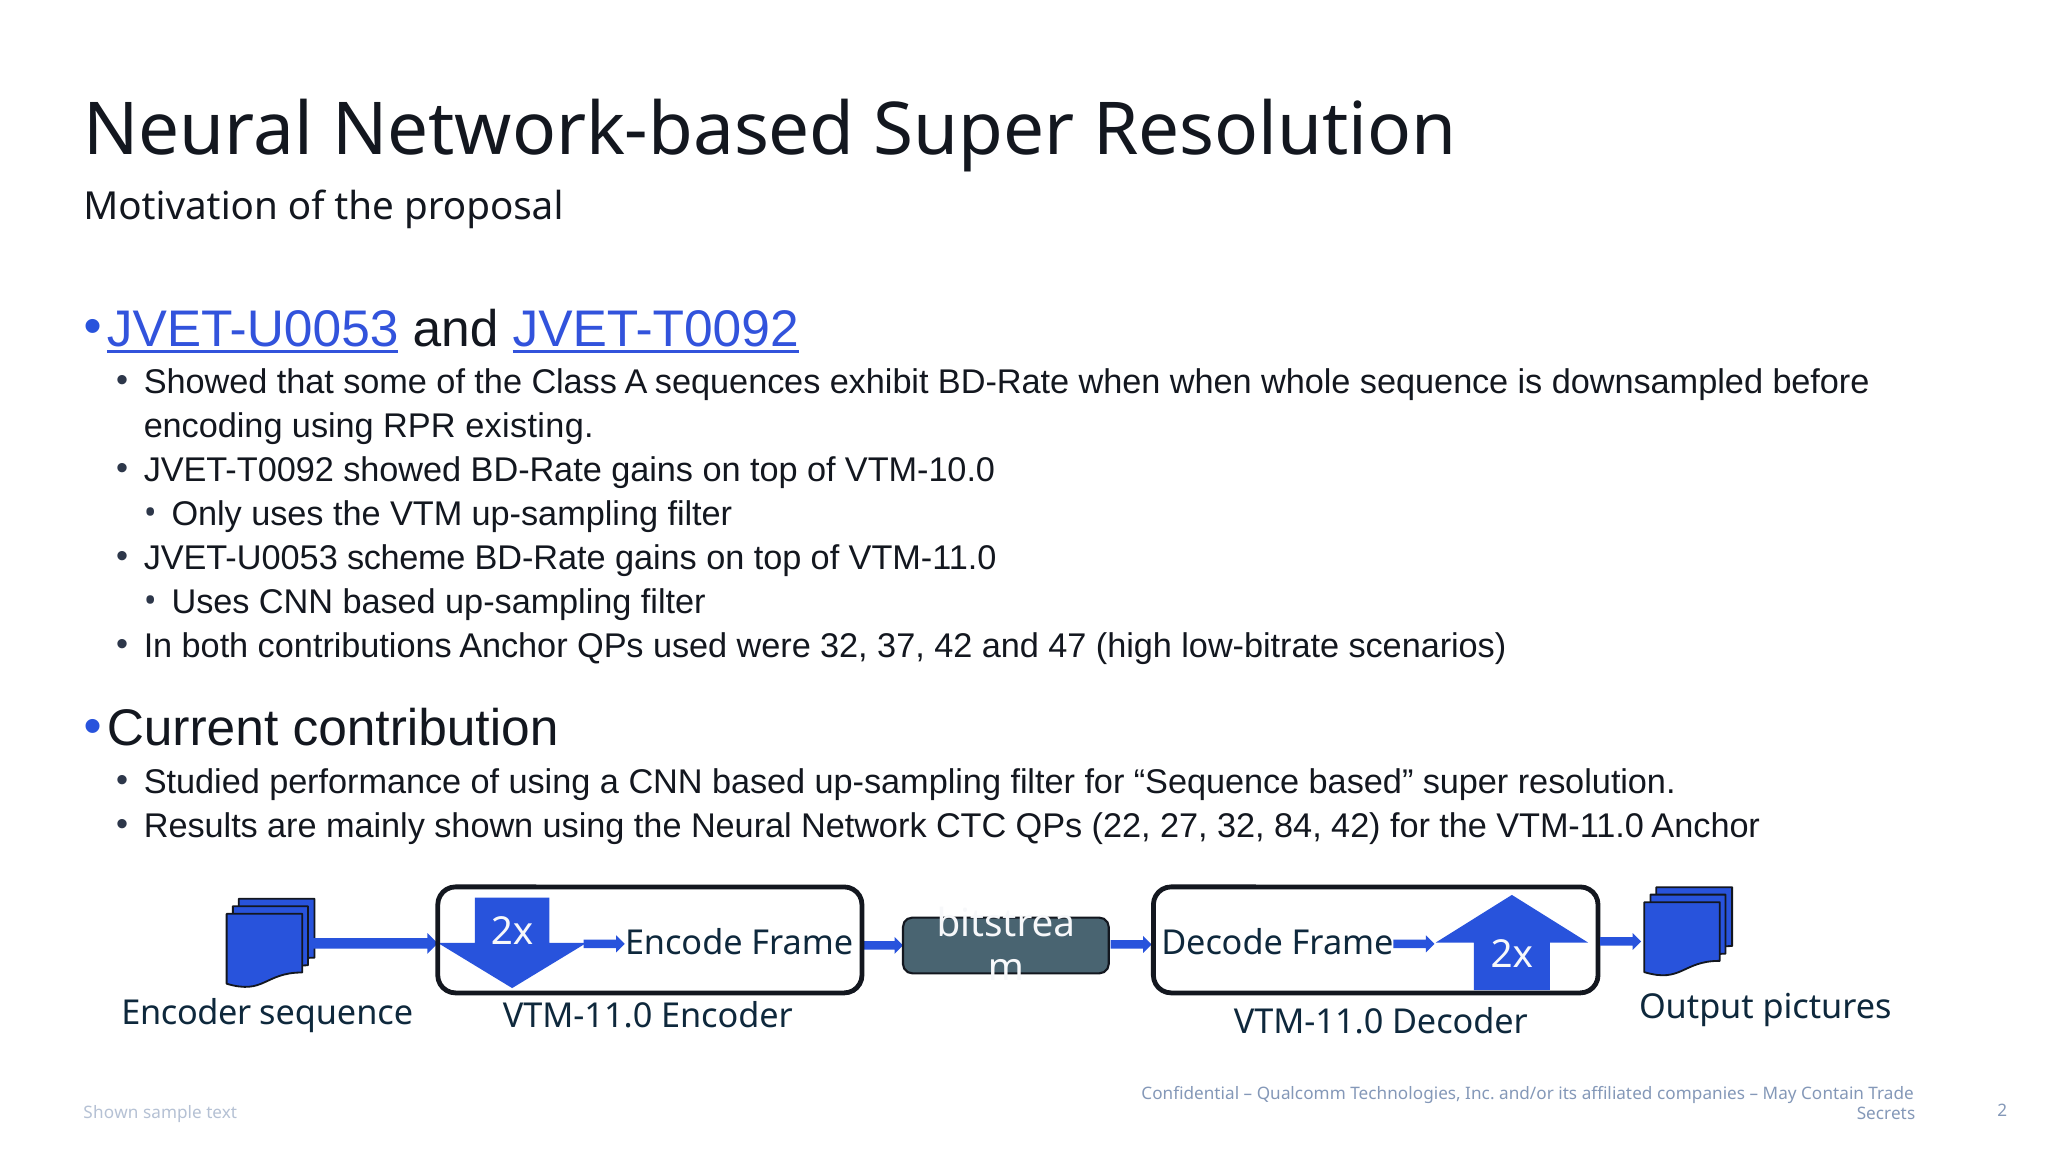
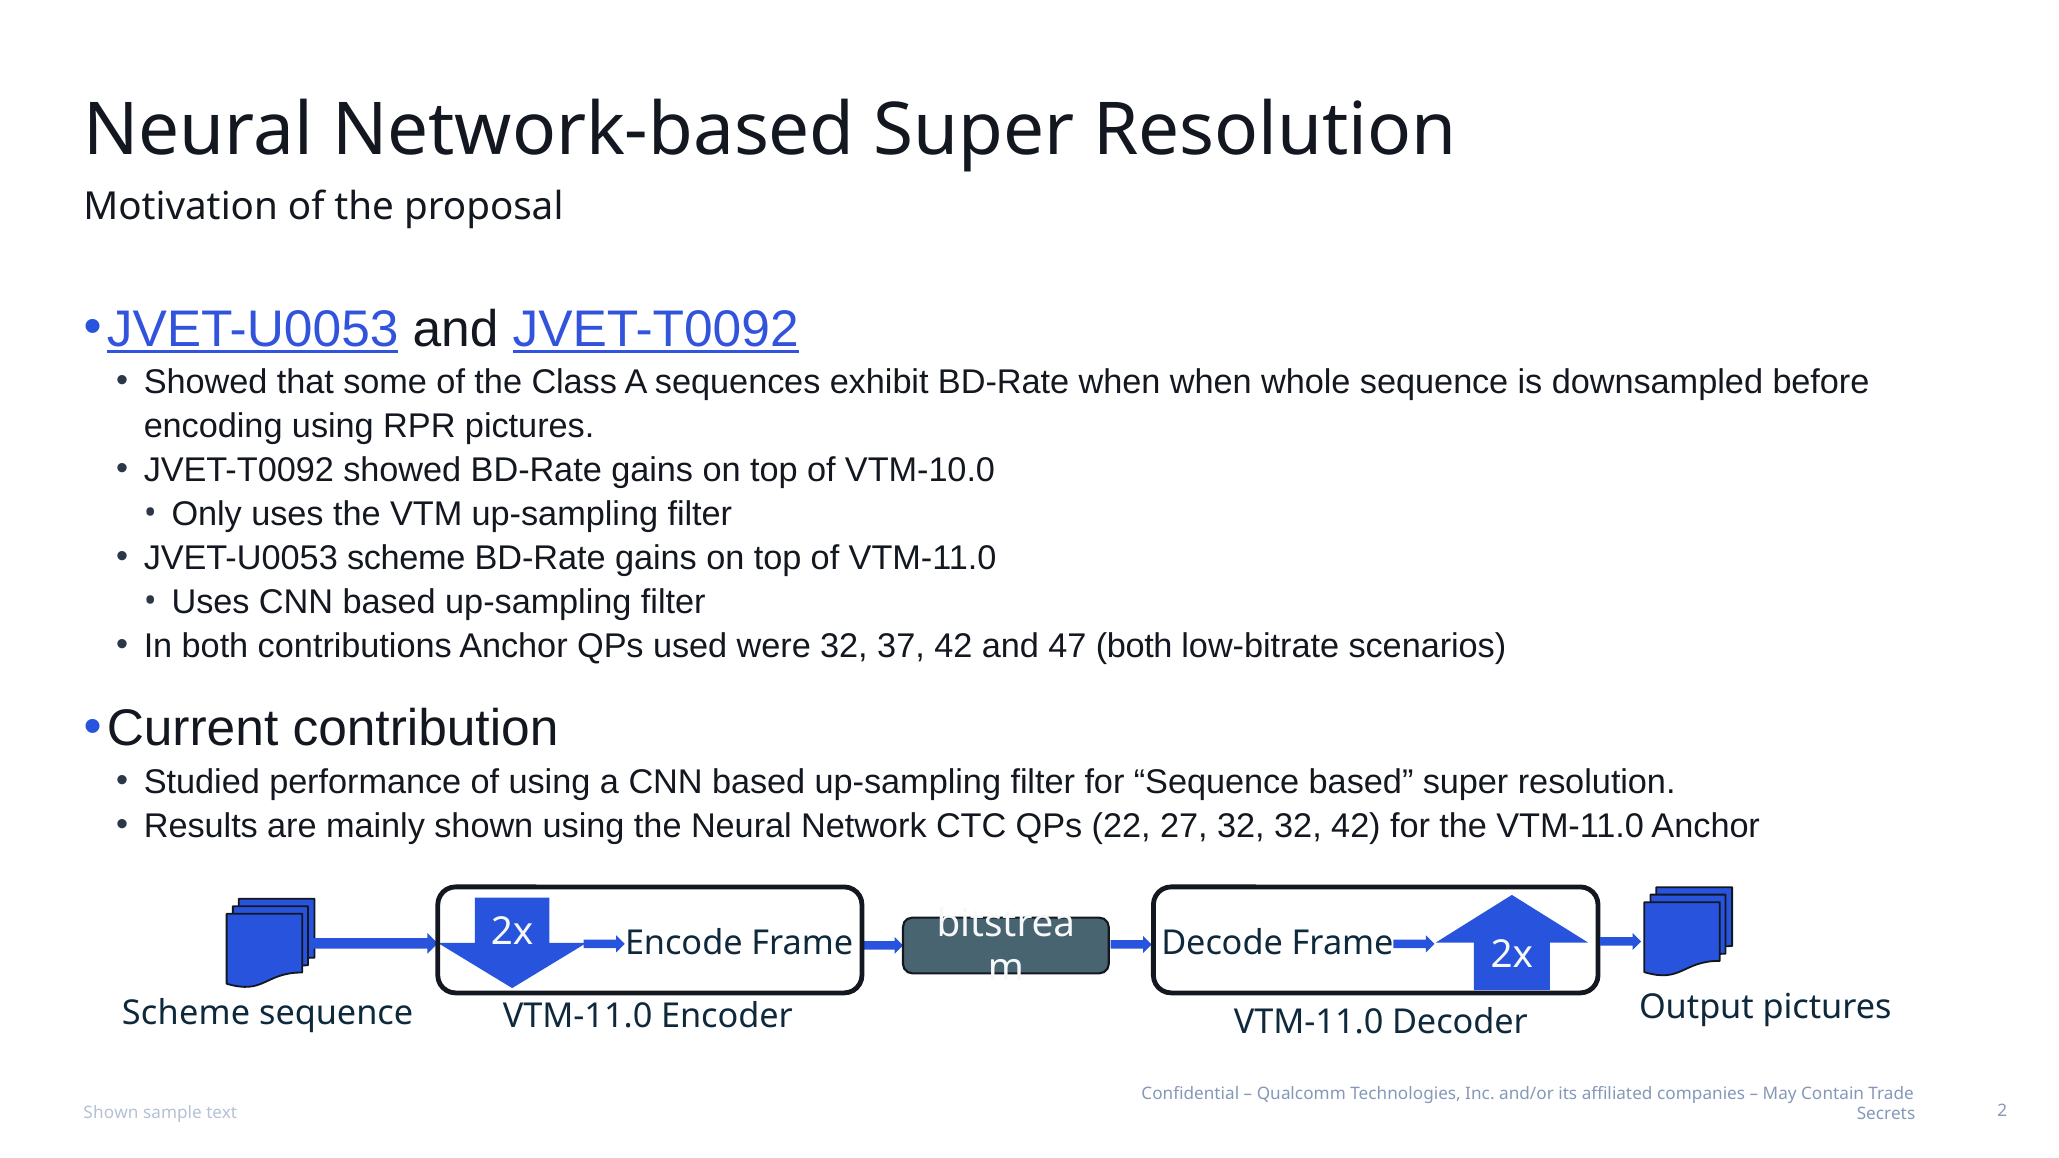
RPR existing: existing -> pictures
47 high: high -> both
32 84: 84 -> 32
Encoder at (186, 1014): Encoder -> Scheme
